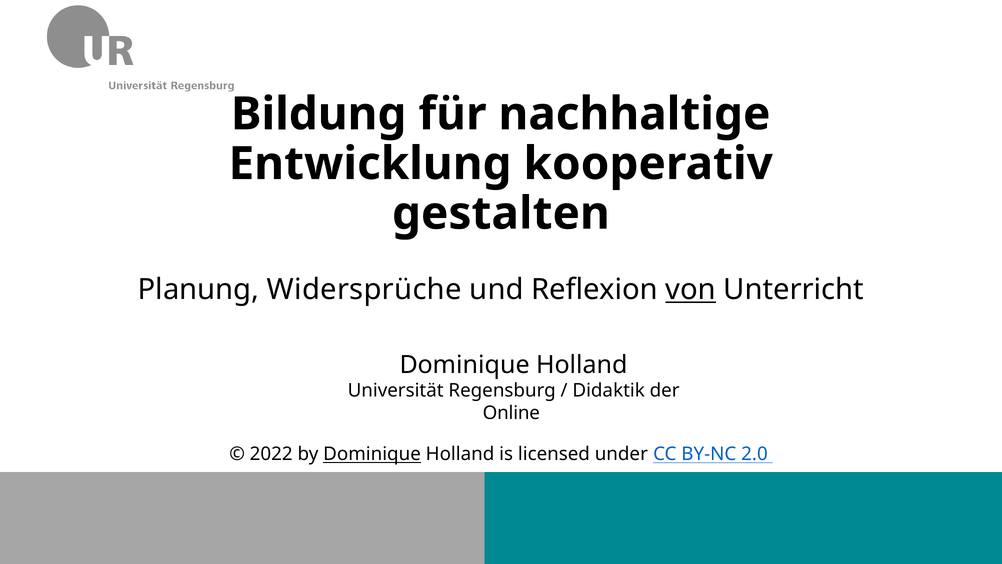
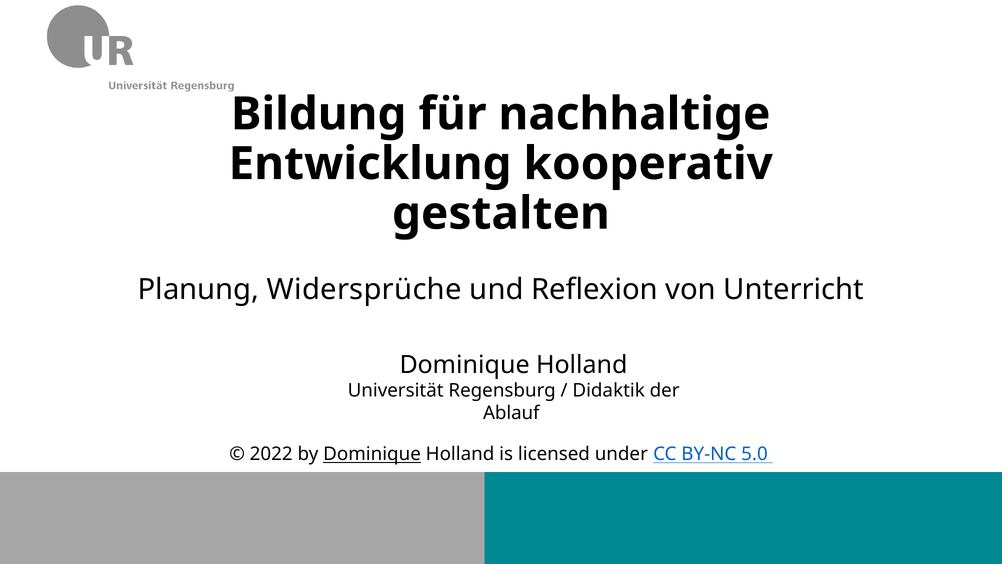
von underline: present -> none
Online: Online -> Ablauf
2.0: 2.0 -> 5.0
